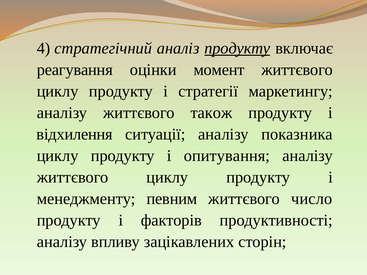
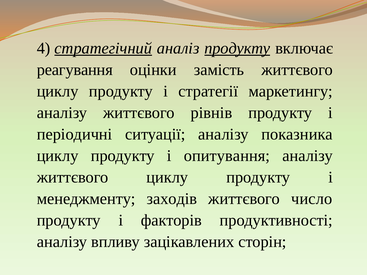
стратегічний underline: none -> present
момент: момент -> замість
також: також -> рівнів
відхилення: відхилення -> періодичні
певним: певним -> заходів
